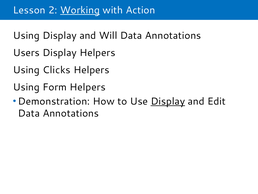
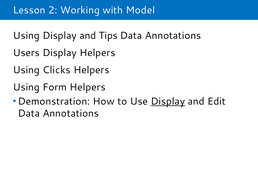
Working underline: present -> none
Action: Action -> Model
Will: Will -> Tips
